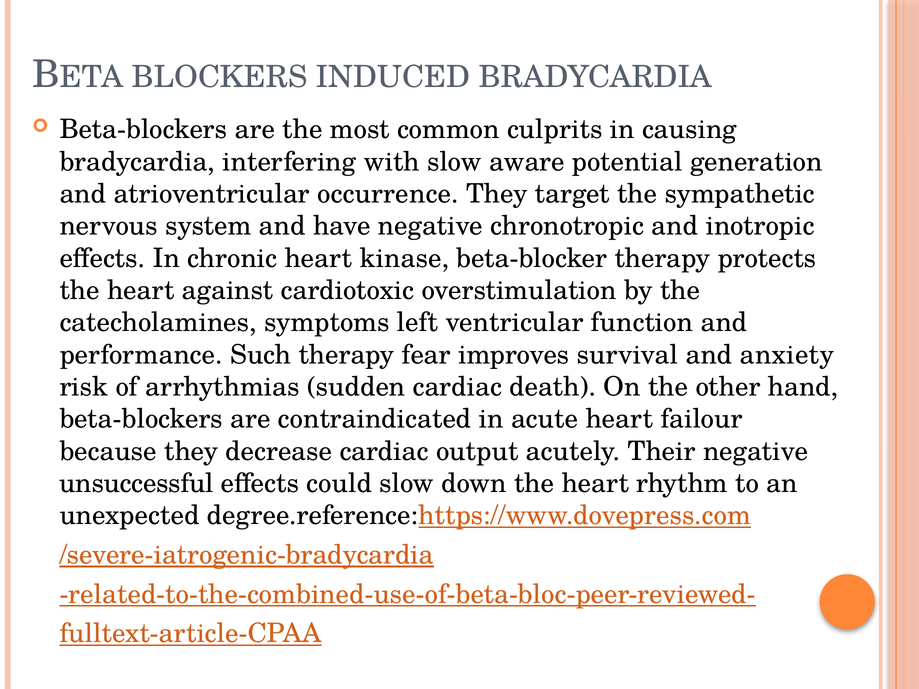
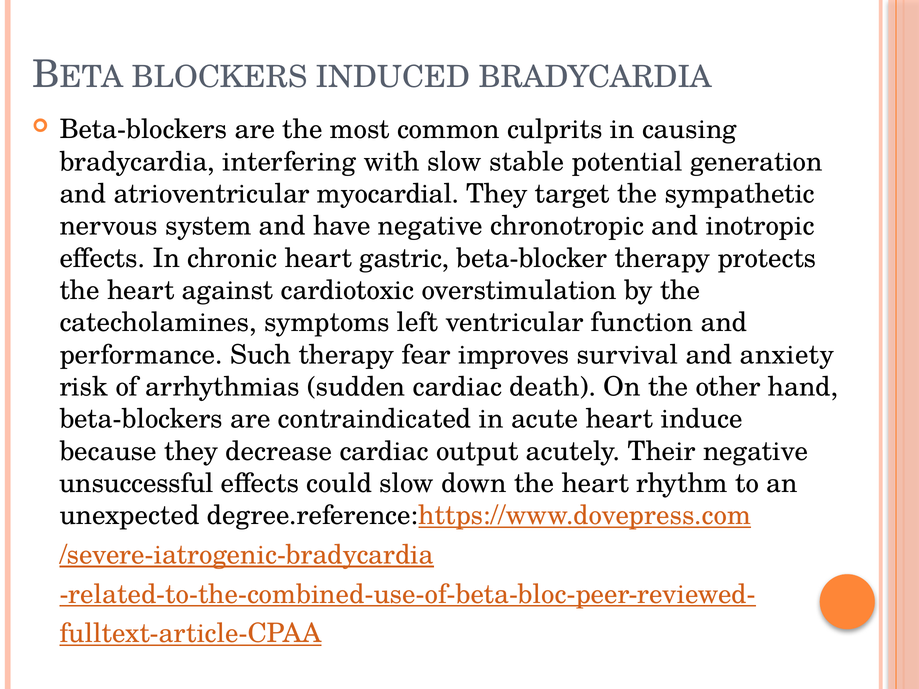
aware: aware -> stable
occurrence: occurrence -> myocardial
kinase: kinase -> gastric
failour: failour -> induce
